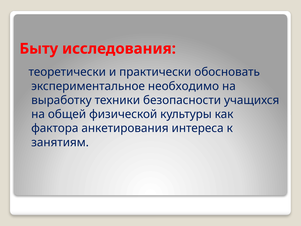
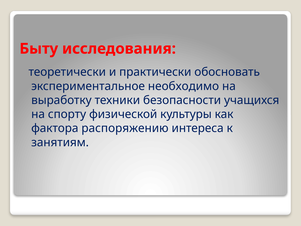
общей: общей -> спорту
анкетирования: анкетирования -> распоряжению
